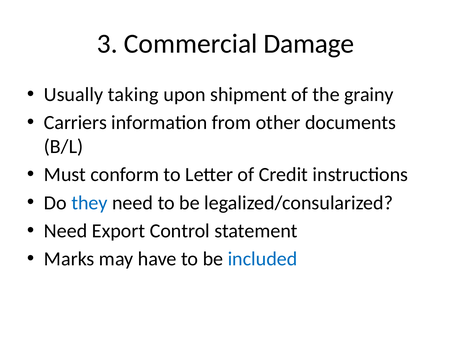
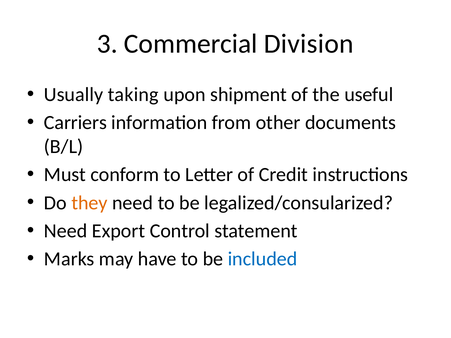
Damage: Damage -> Division
grainy: grainy -> useful
they colour: blue -> orange
